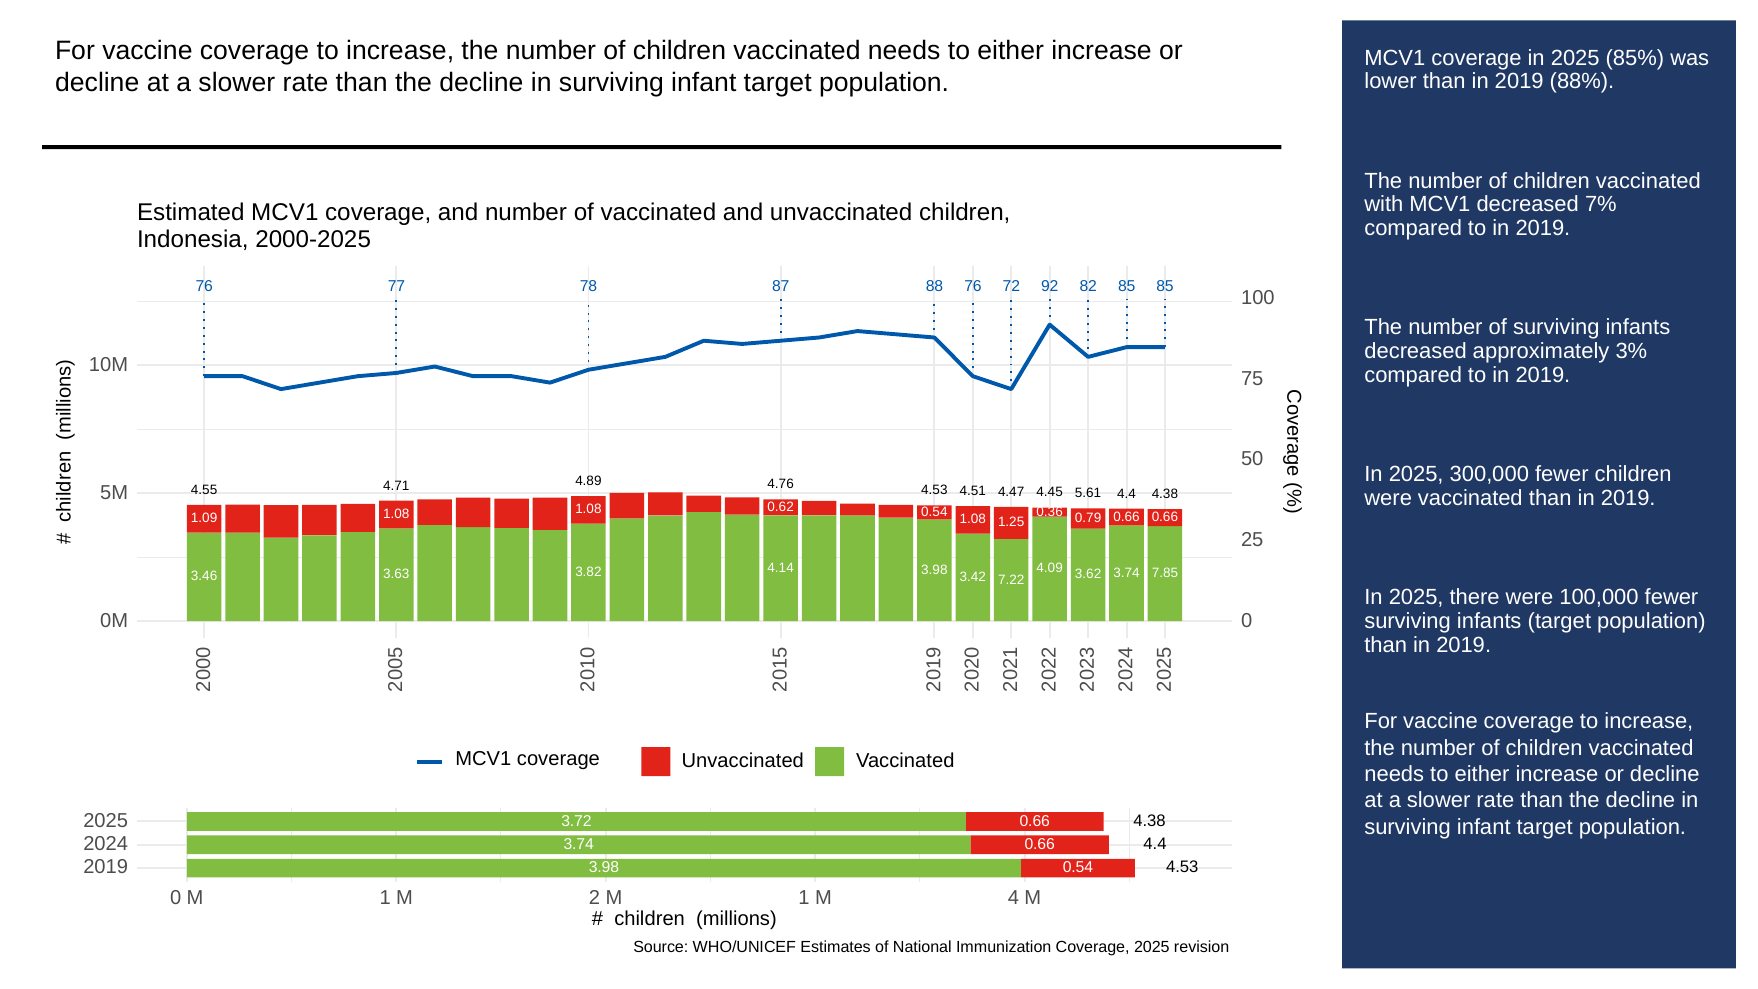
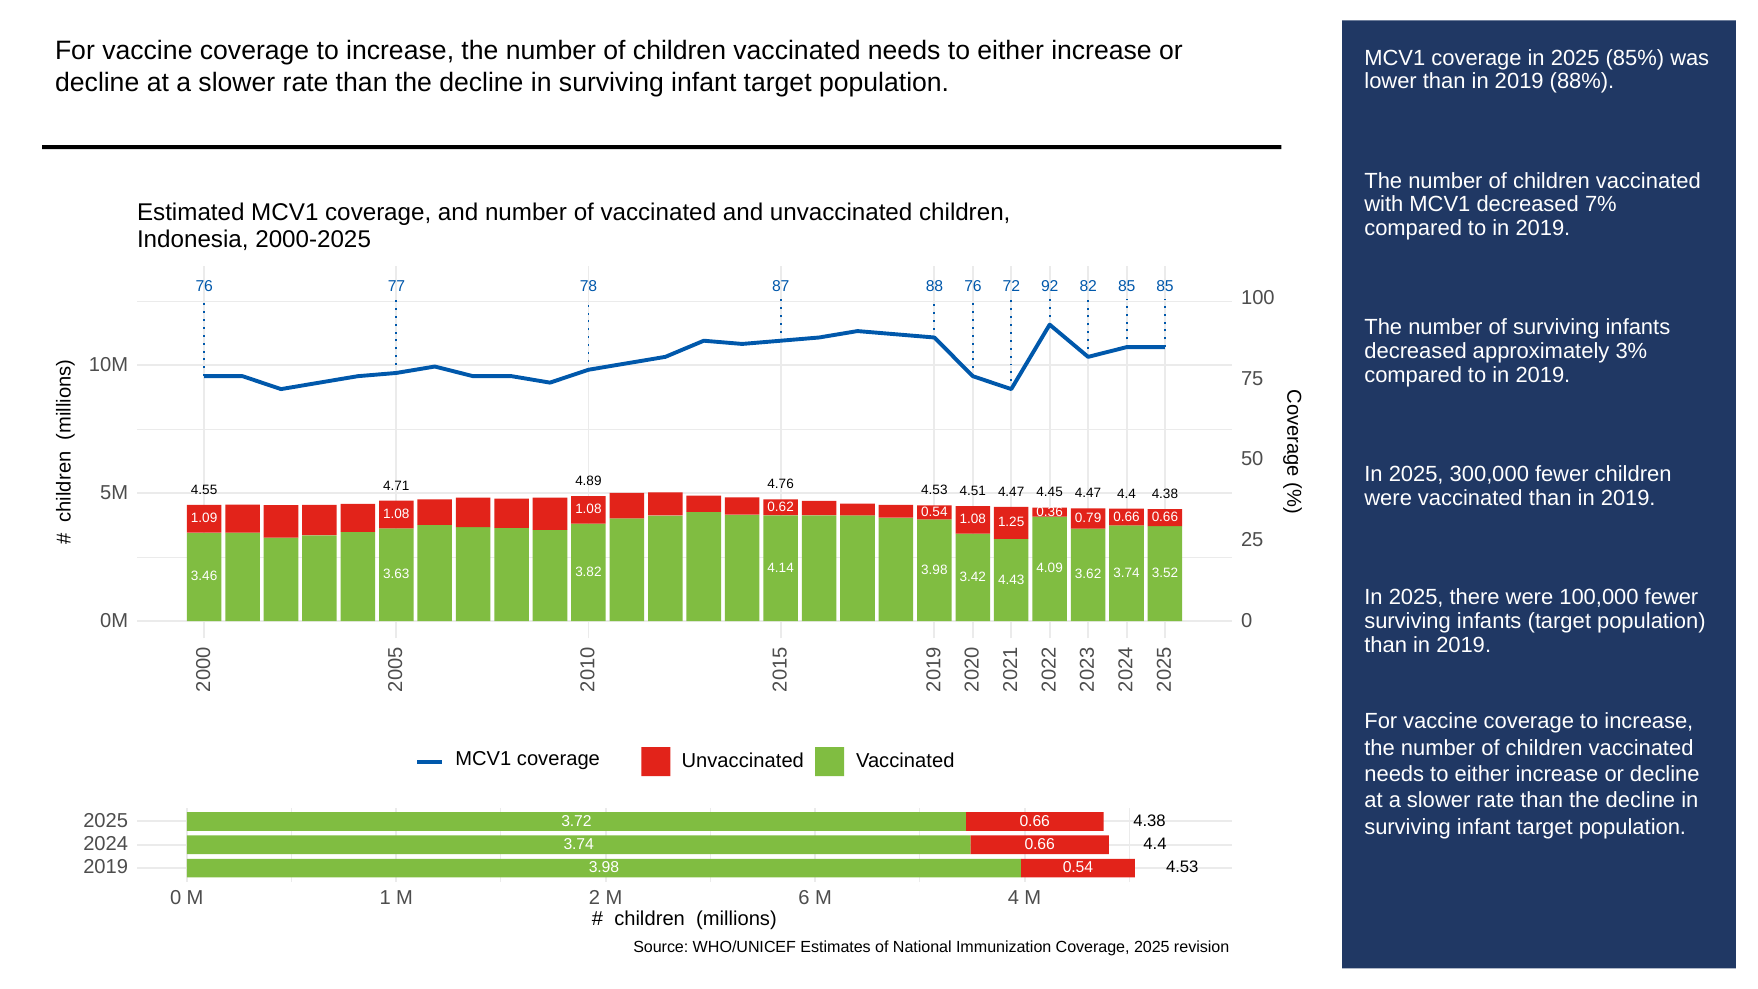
4.45 5.61: 5.61 -> 4.47
7.85: 7.85 -> 3.52
7.22: 7.22 -> 4.43
2 M 1: 1 -> 6
